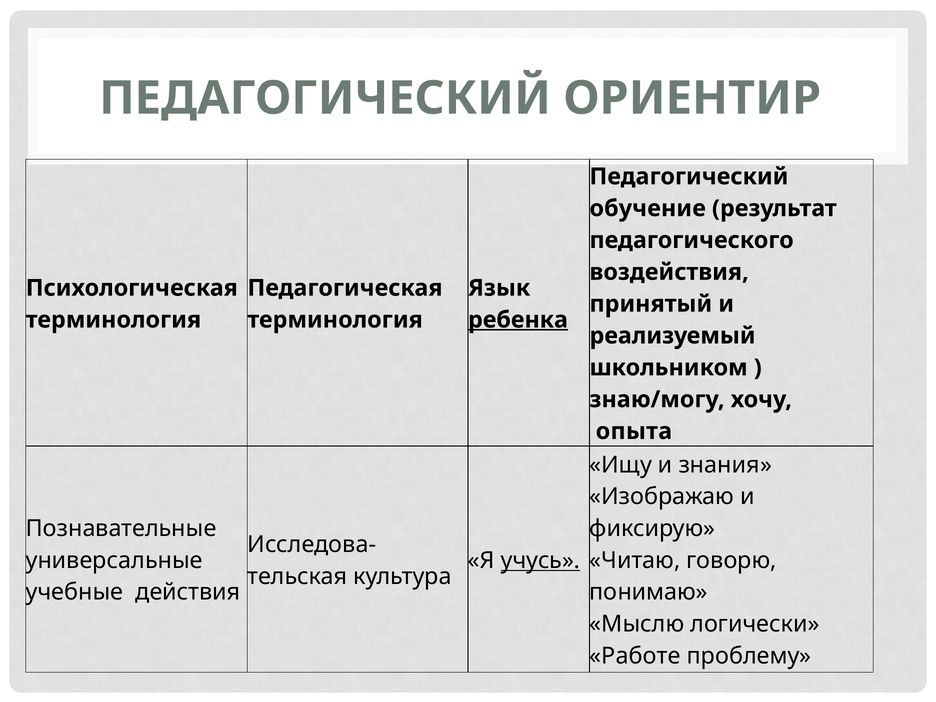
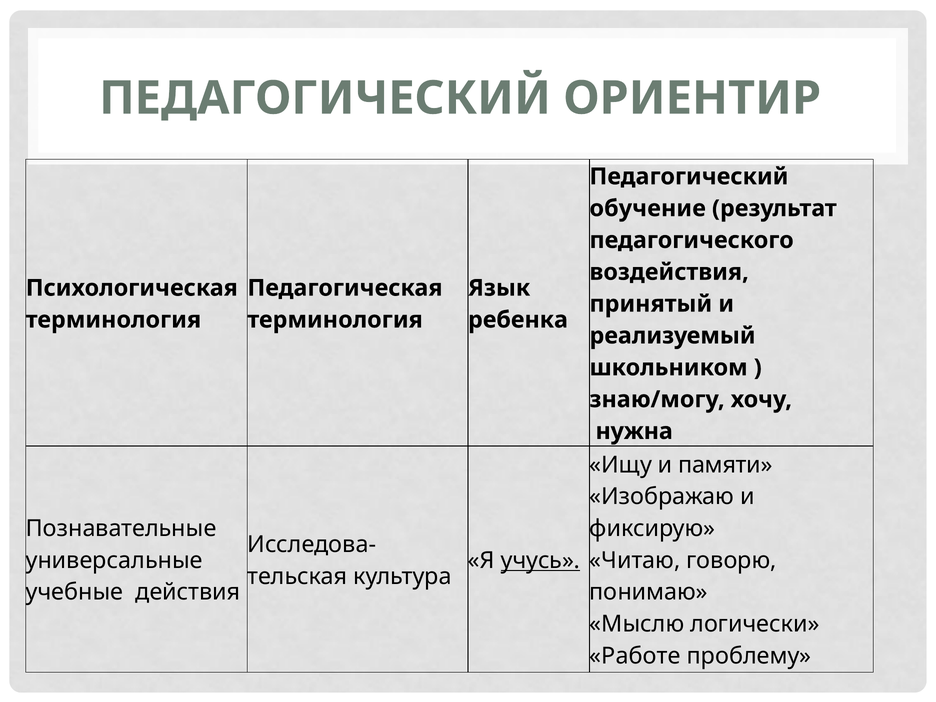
ребенка underline: present -> none
опыта: опыта -> нужна
знания: знания -> памяти
